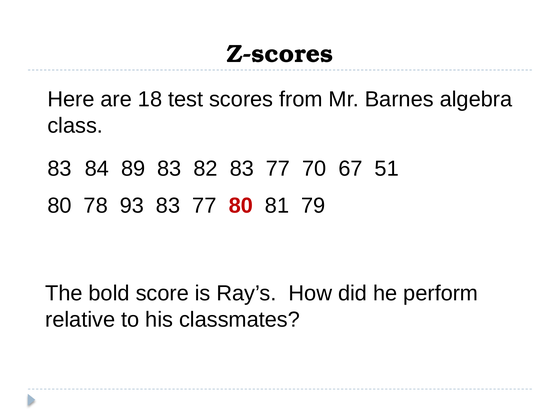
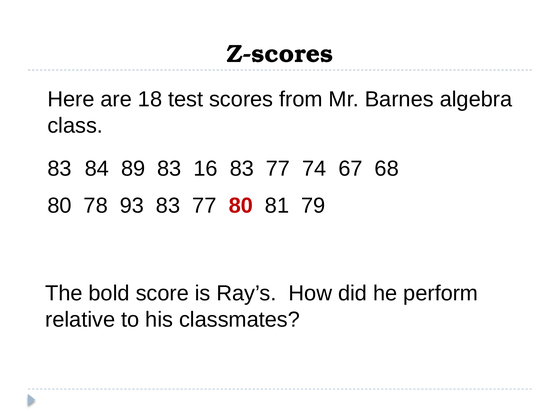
82: 82 -> 16
70: 70 -> 74
51: 51 -> 68
